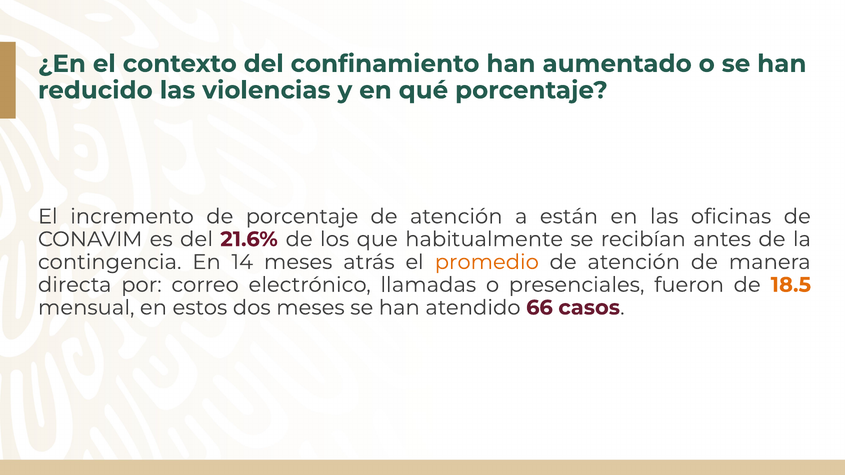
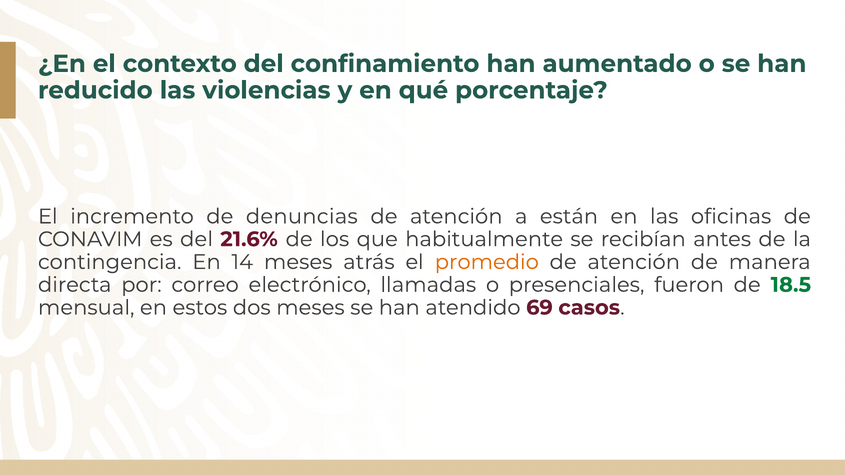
de porcentaje: porcentaje -> denuncias
18.5 colour: orange -> green
66: 66 -> 69
